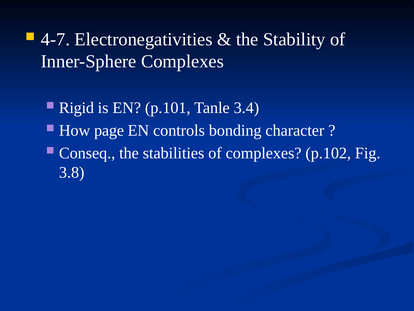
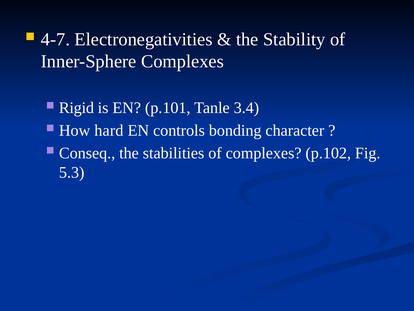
page: page -> hard
3.8: 3.8 -> 5.3
